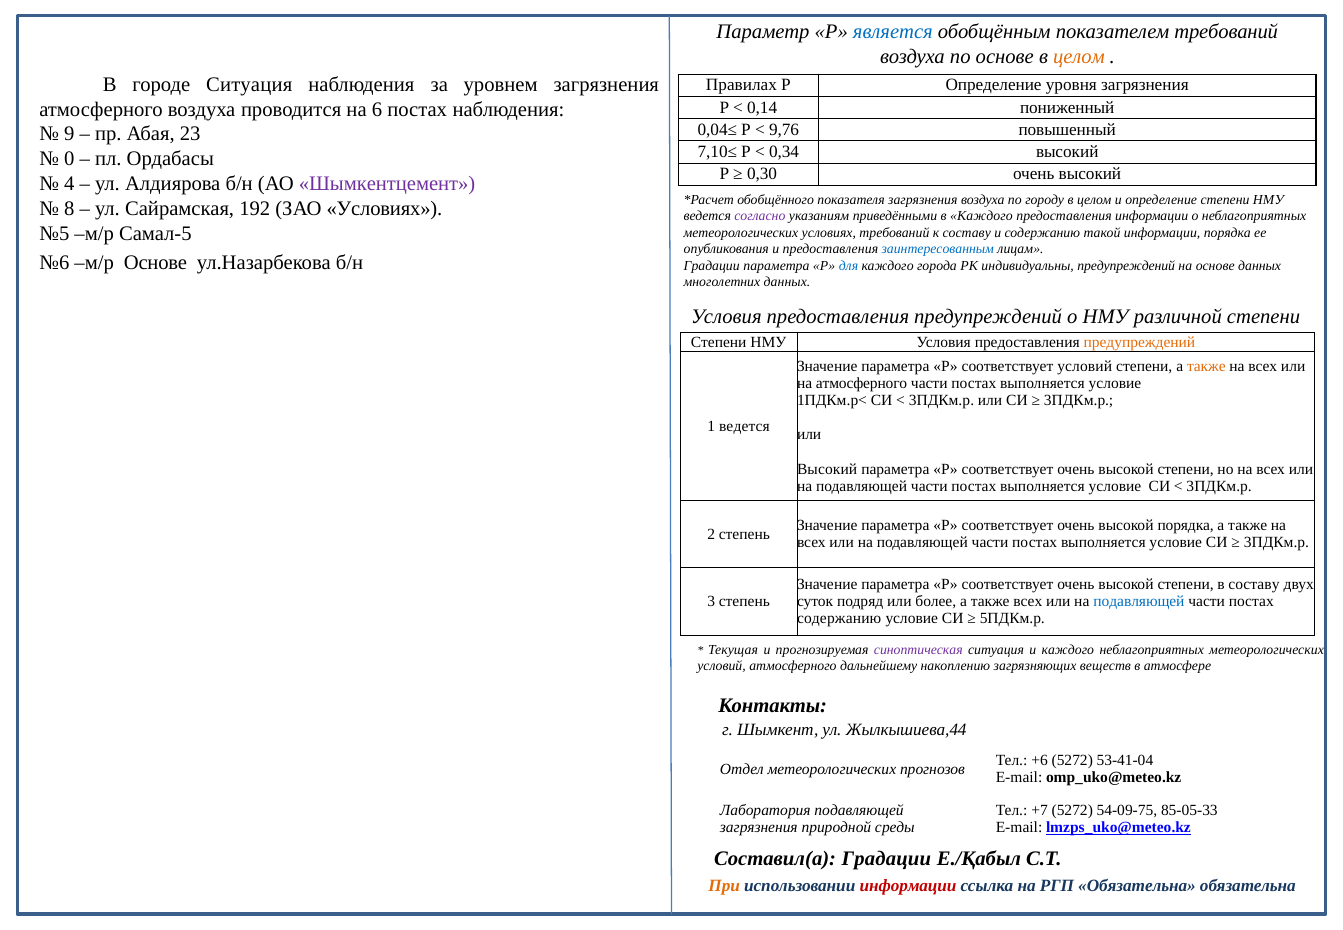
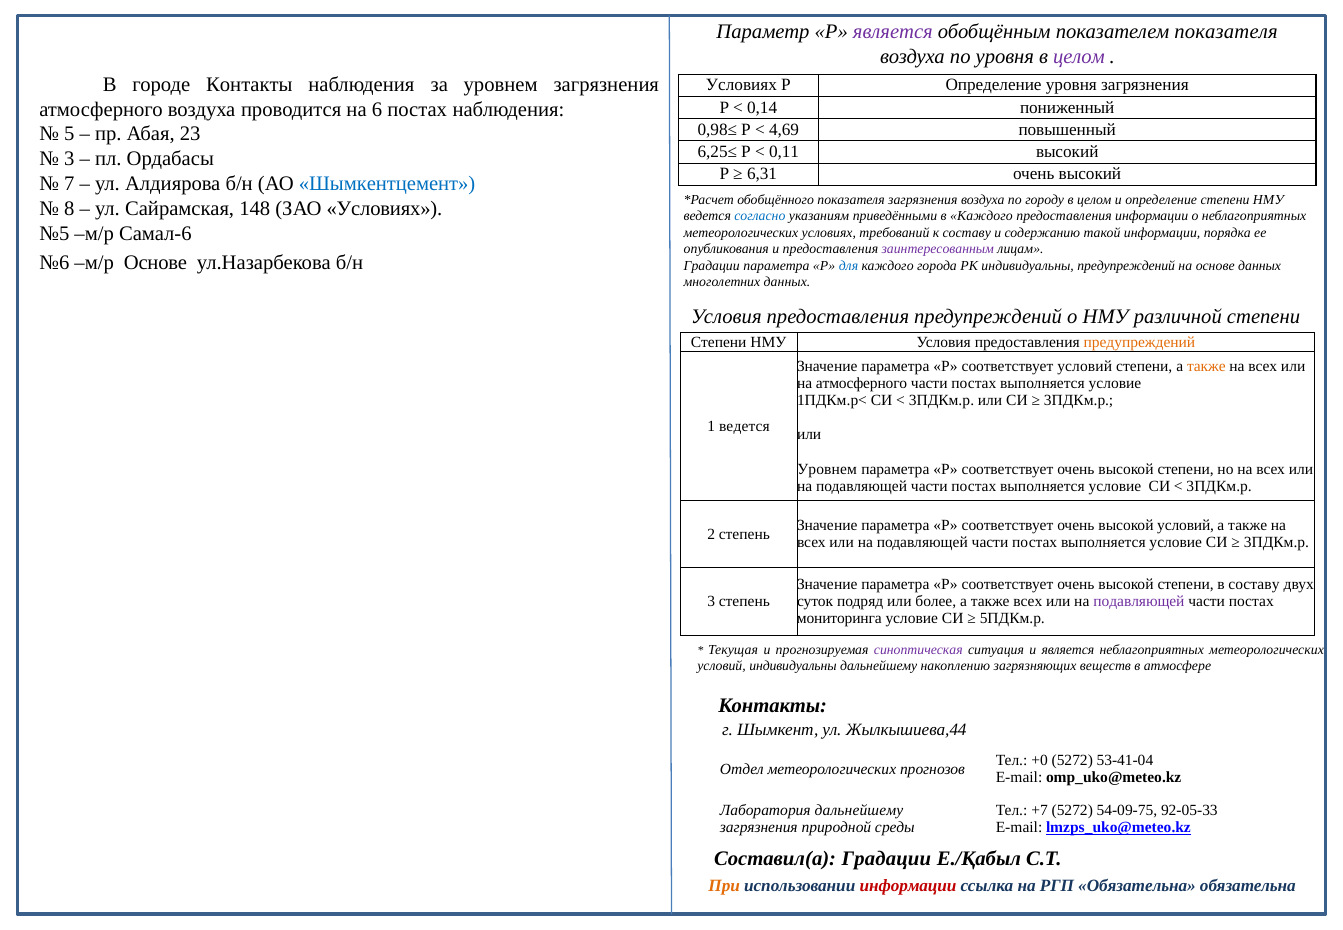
является at (893, 32) colour: blue -> purple
показателем требований: требований -> показателя
по основе: основе -> уровня
целом at (1079, 56) colour: orange -> purple
городе Ситуация: Ситуация -> Контакты
Правилах at (741, 85): Правилах -> Условиях
0,04≤: 0,04≤ -> 0,98≤
9,76: 9,76 -> 4,69
9: 9 -> 5
7,10≤: 7,10≤ -> 6,25≤
0,34: 0,34 -> 0,11
0 at (69, 159): 0 -> 3
0,30: 0,30 -> 6,31
4: 4 -> 7
Шымкентцемент colour: purple -> blue
192: 192 -> 148
согласно colour: purple -> blue
Самал-5: Самал-5 -> Самал-6
заинтересованным colour: blue -> purple
Высокий at (827, 469): Высокий -> Уровнем
высокой порядка: порядка -> условий
подавляющей at (1139, 601) colour: blue -> purple
содержанию at (839, 618): содержанию -> мониторинга
и каждого: каждого -> является
условий атмосферного: атмосферного -> индивидуальны
+6: +6 -> +0
Лаборатория подавляющей: подавляющей -> дальнейшему
85-05-33: 85-05-33 -> 92-05-33
